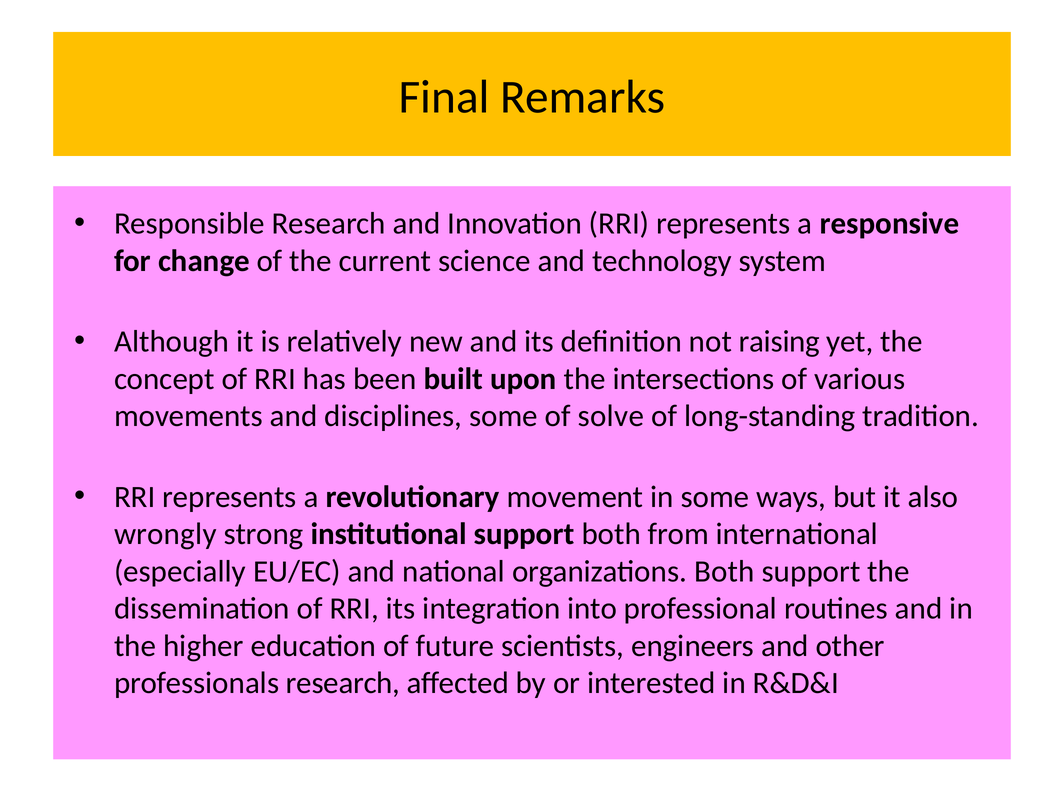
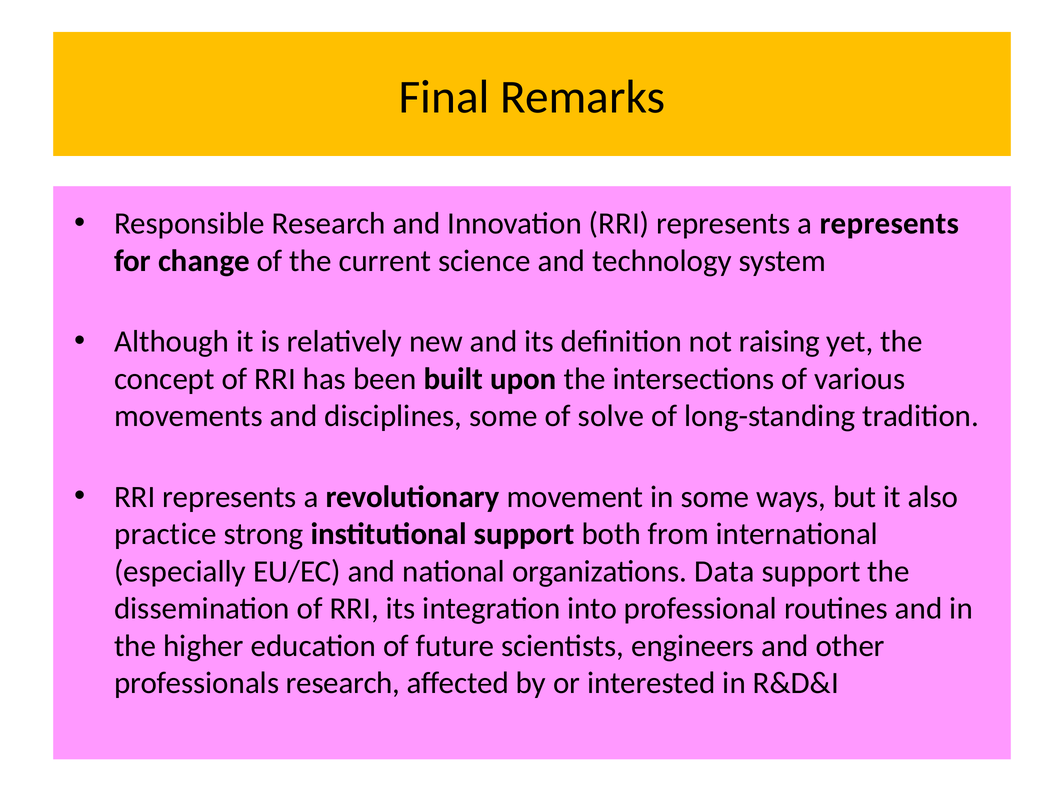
a responsive: responsive -> represents
wrongly: wrongly -> practice
organizations Both: Both -> Data
